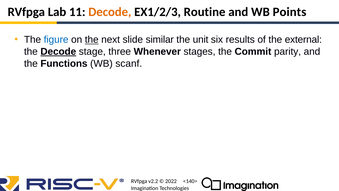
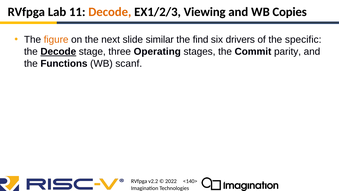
Routine: Routine -> Viewing
Points: Points -> Copies
figure colour: blue -> orange
the at (92, 40) underline: present -> none
unit: unit -> find
results: results -> drivers
external: external -> specific
Whenever: Whenever -> Operating
